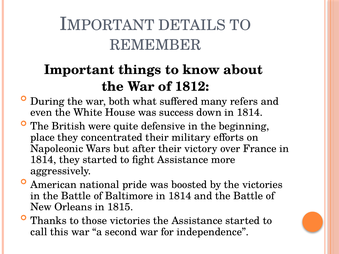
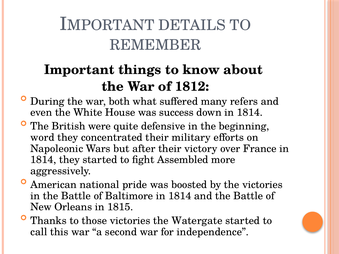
place: place -> word
fight Assistance: Assistance -> Assembled
the Assistance: Assistance -> Watergate
